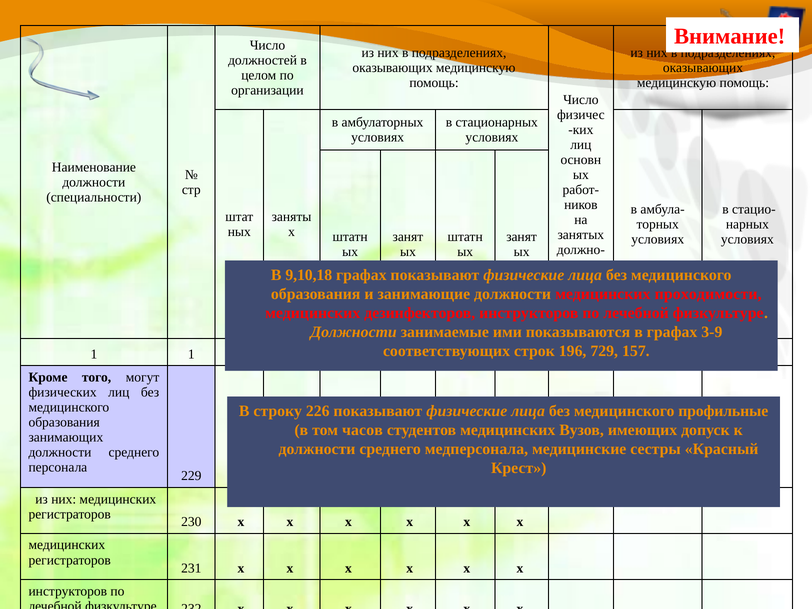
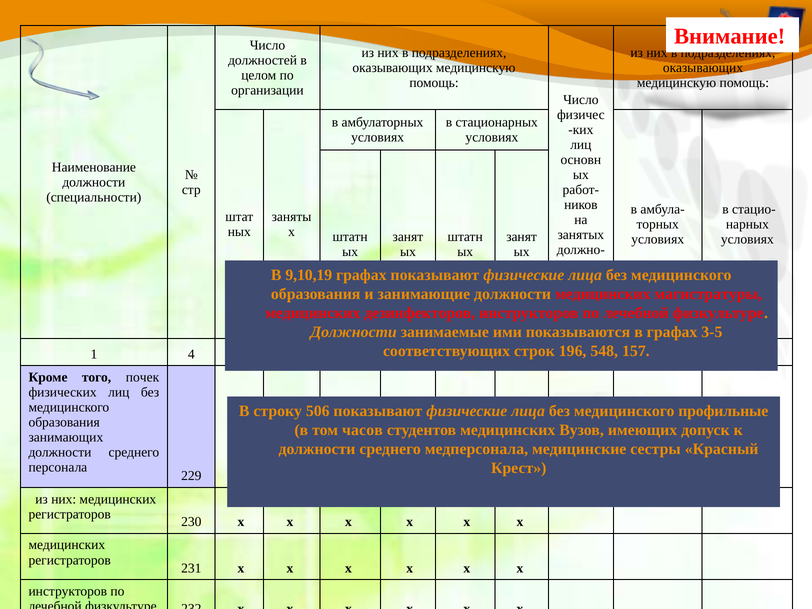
9,10,18: 9,10,18 -> 9,10,19
проходимости: проходимости -> магистратуры
3-9: 3-9 -> 3-5
729: 729 -> 548
1 1: 1 -> 4
могут: могут -> почек
226: 226 -> 506
